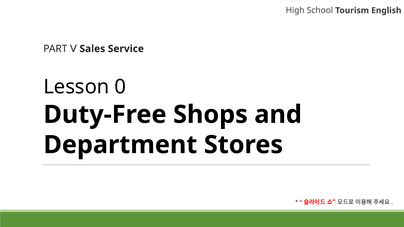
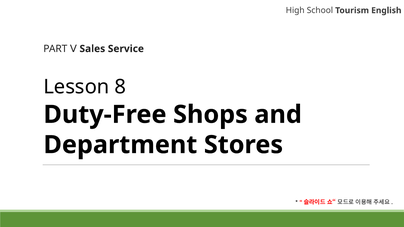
0: 0 -> 8
